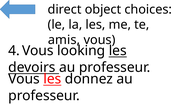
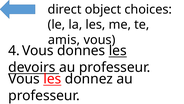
looking: looking -> donnes
